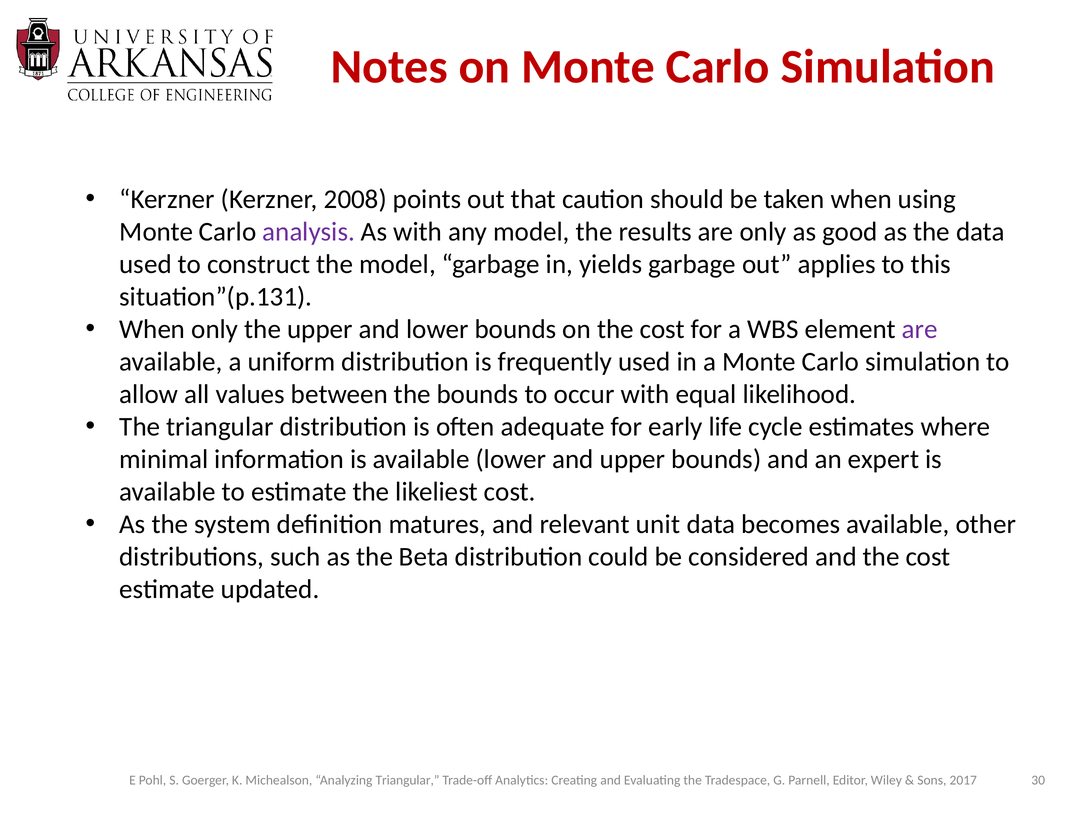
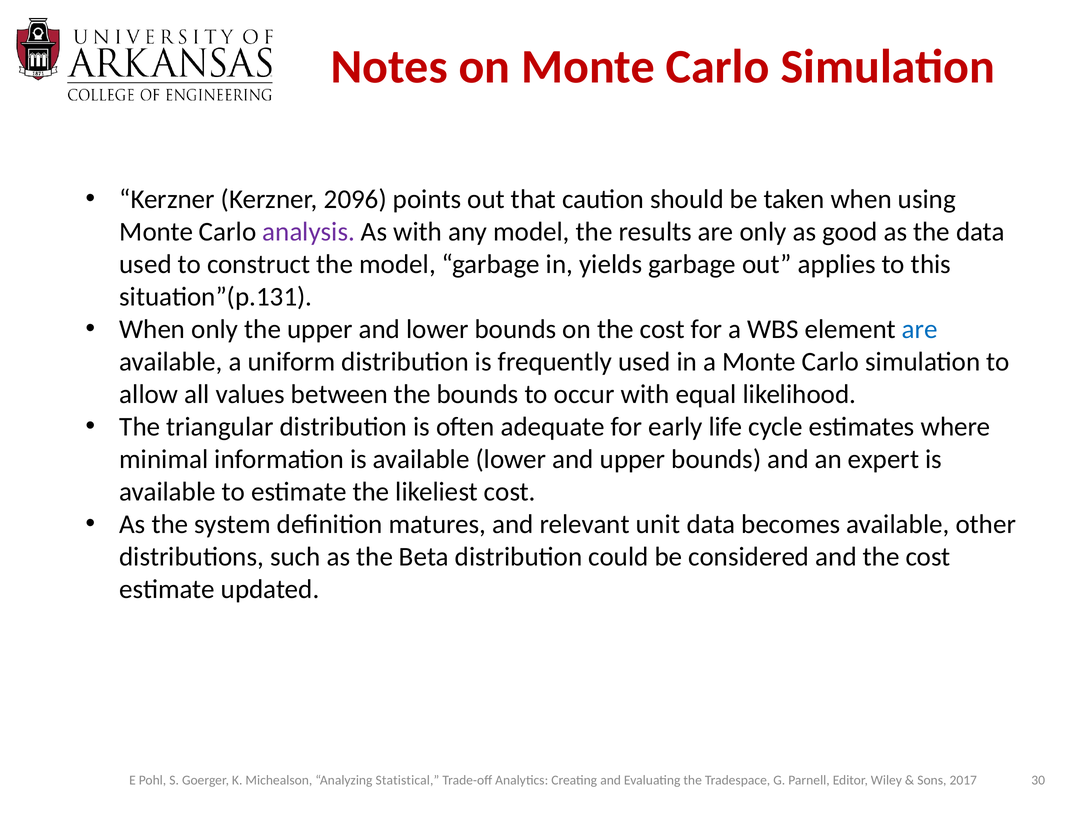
2008: 2008 -> 2096
are at (920, 329) colour: purple -> blue
Analyzing Triangular: Triangular -> Statistical
